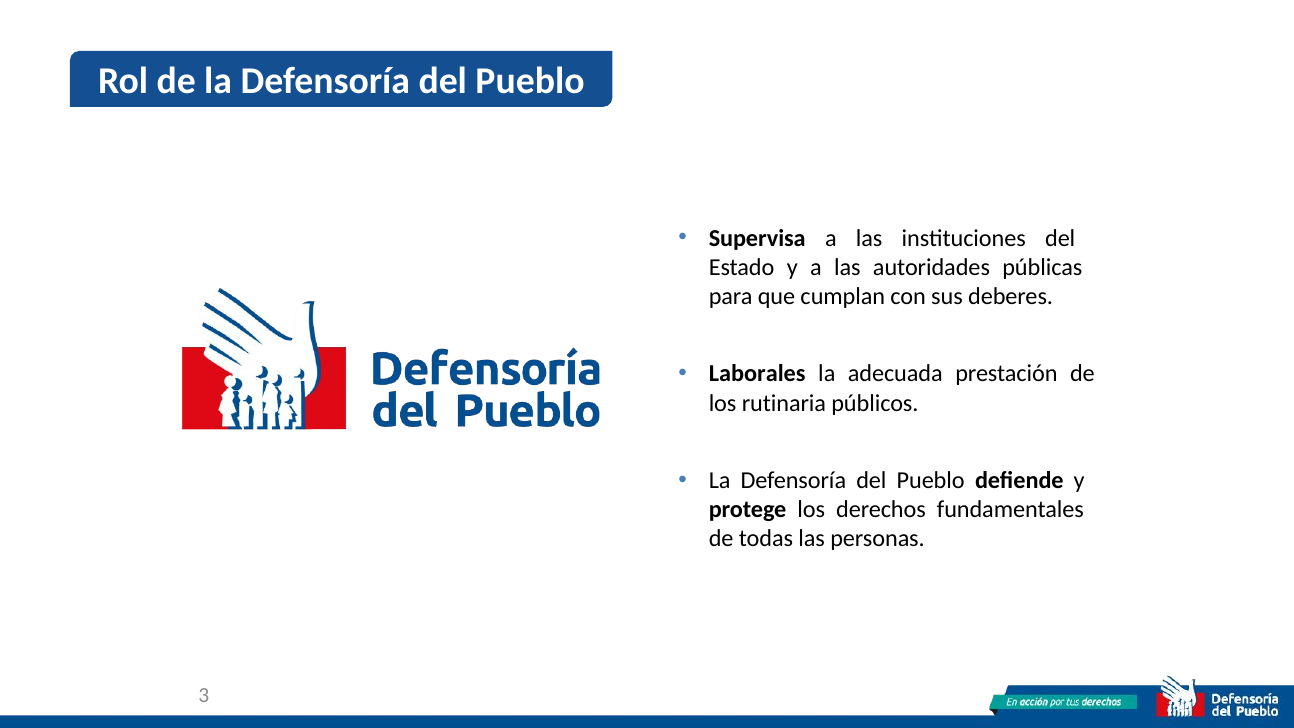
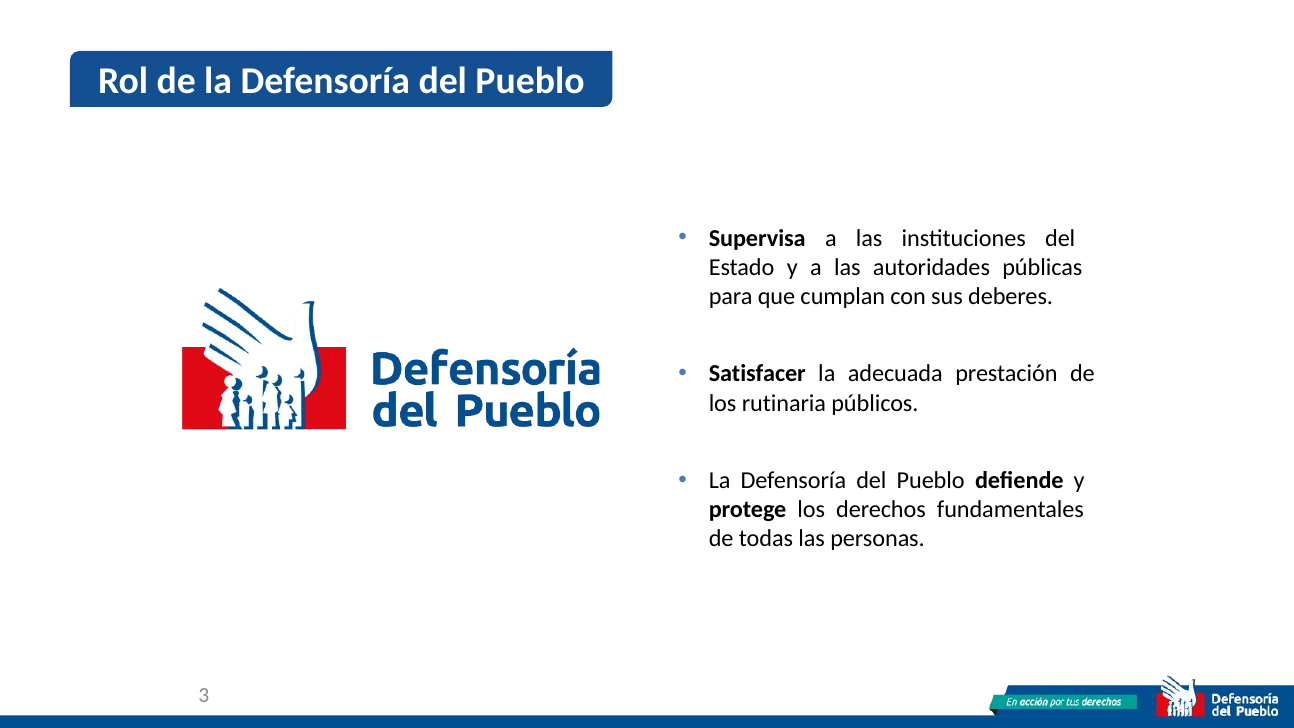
Laborales: Laborales -> Satisfacer
